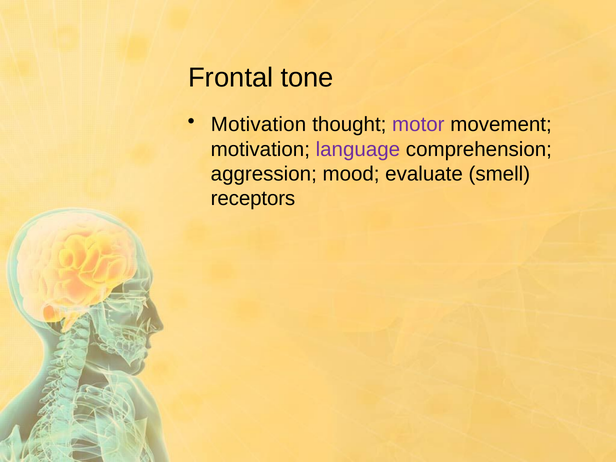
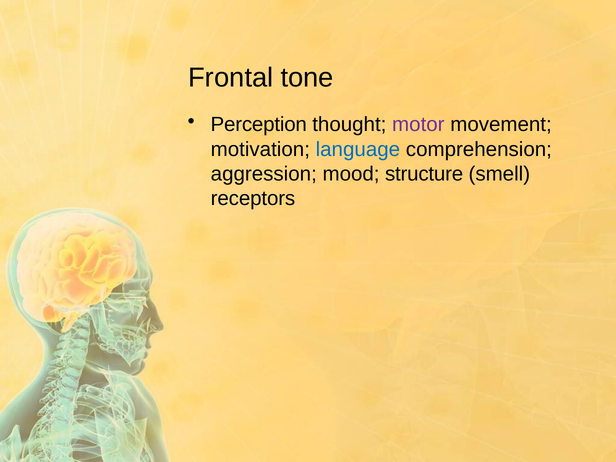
Motivation at (259, 125): Motivation -> Perception
language colour: purple -> blue
evaluate: evaluate -> structure
